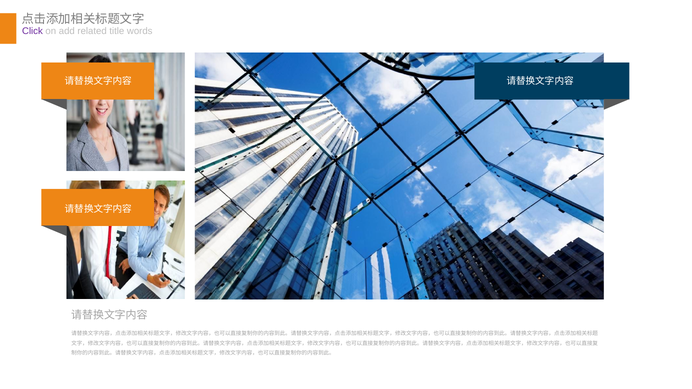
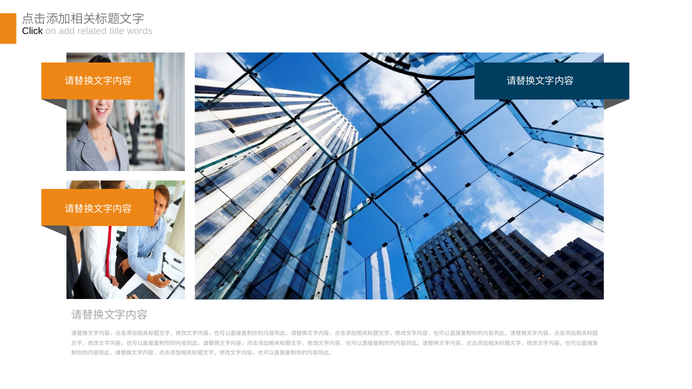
Click colour: purple -> black
